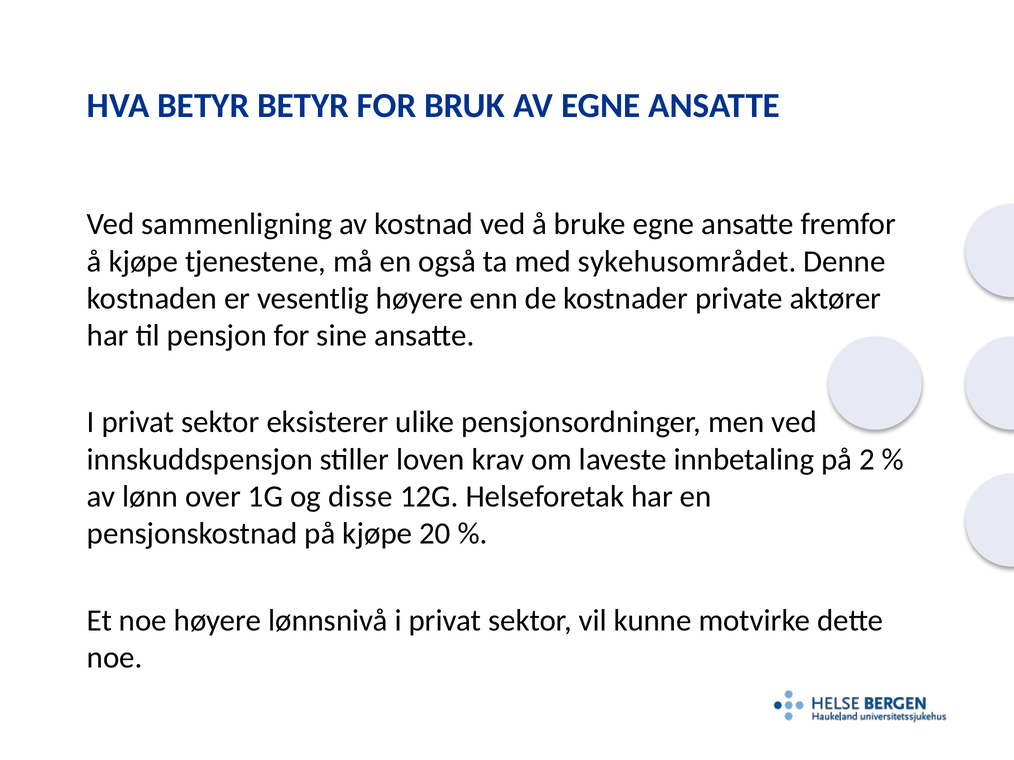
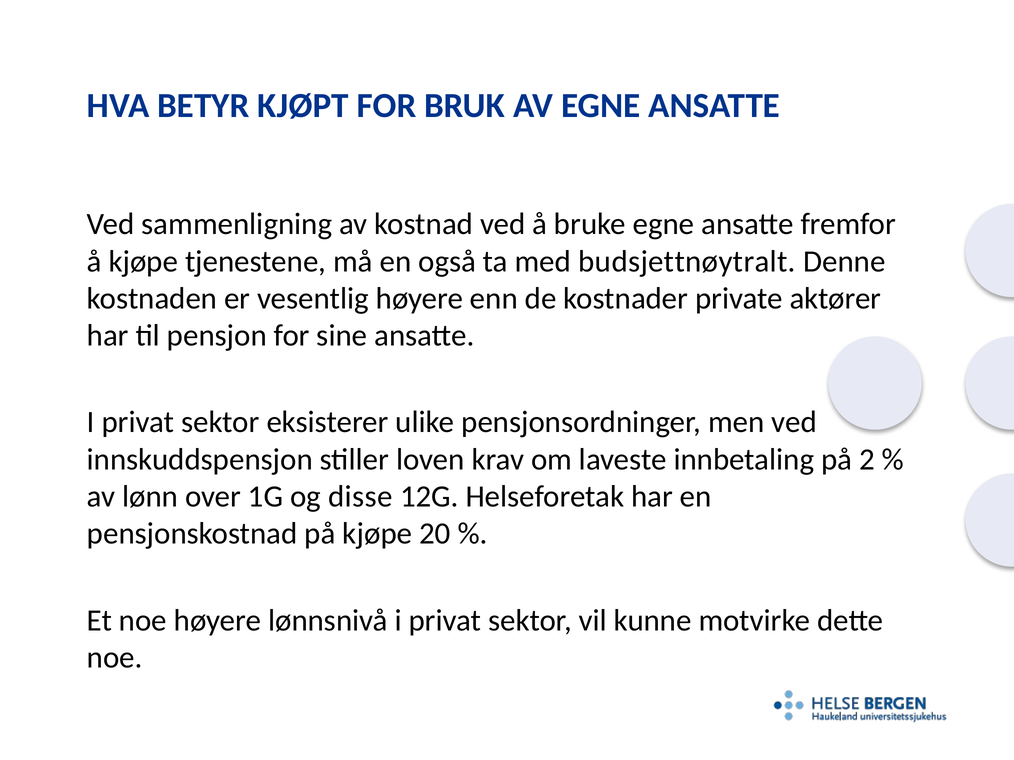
BETYR BETYR: BETYR -> KJØPT
sykehusområdet: sykehusområdet -> budsjettnøytralt
